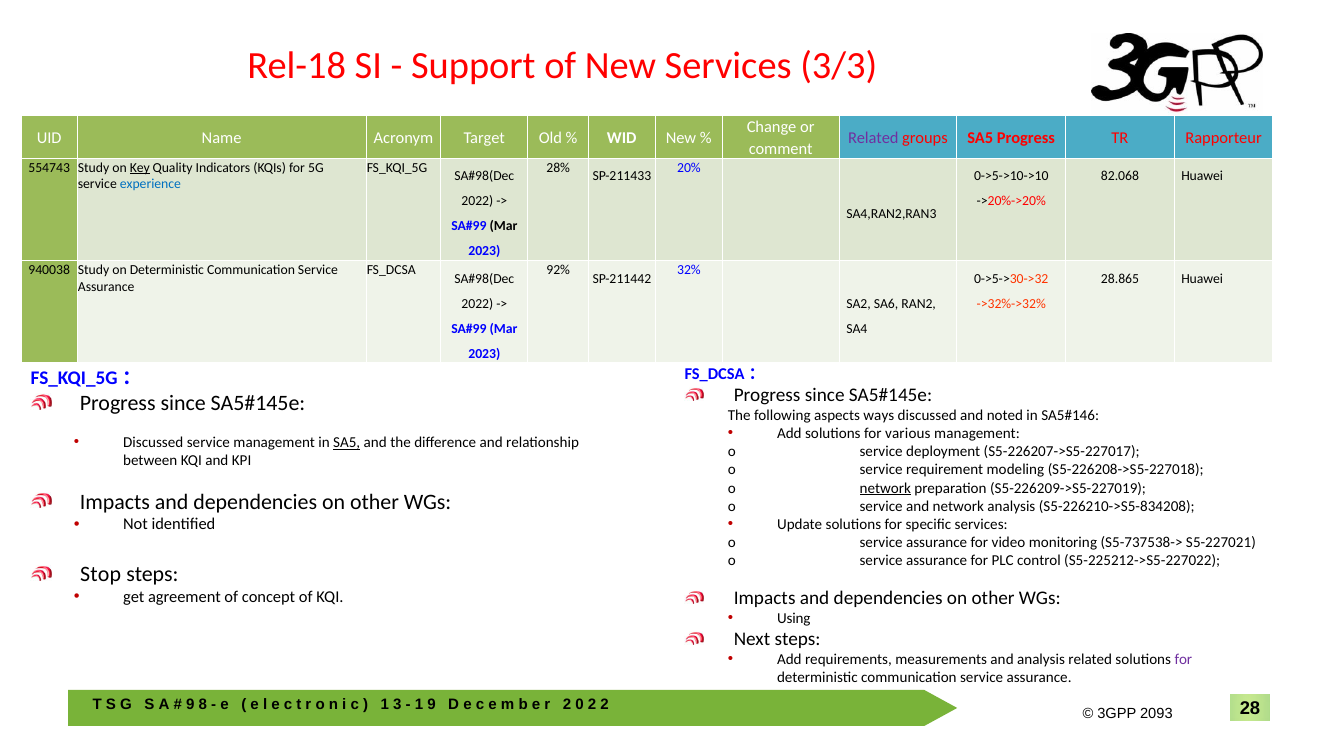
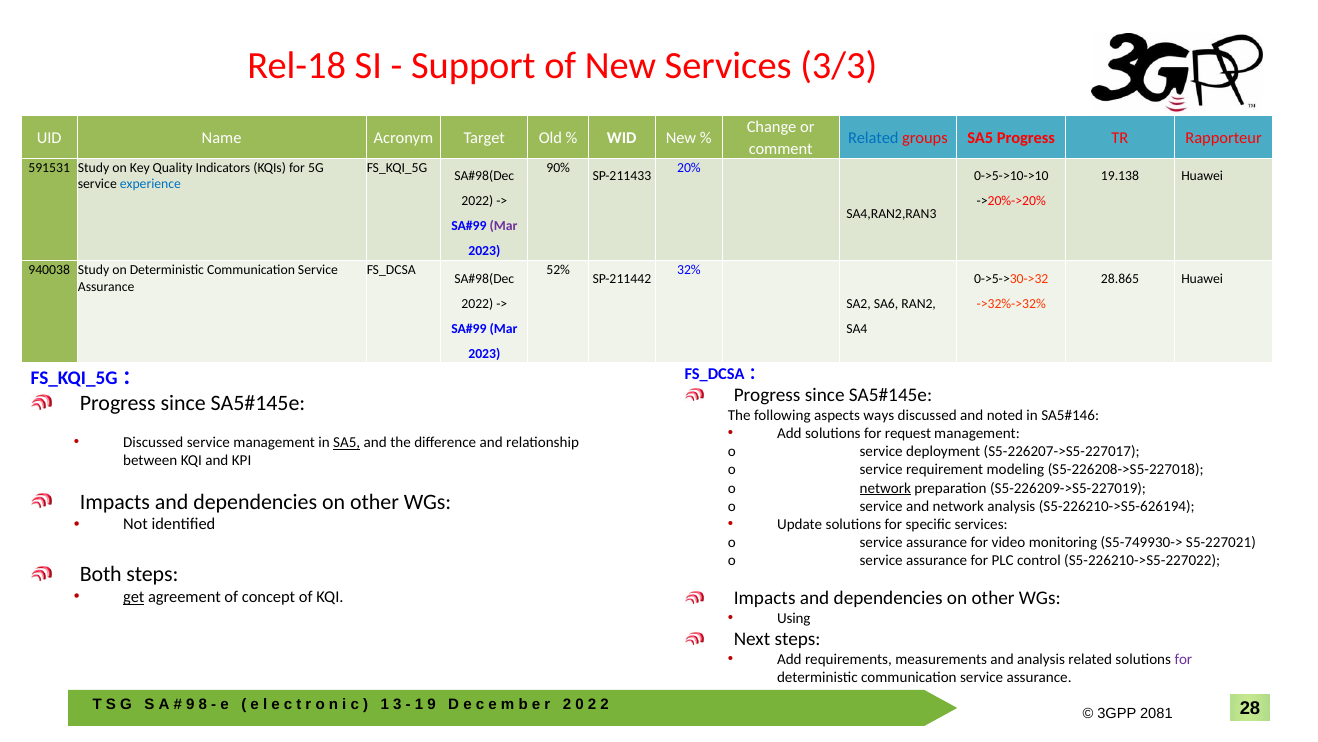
Related at (873, 138) colour: purple -> blue
554743: 554743 -> 591531
Key underline: present -> none
28%: 28% -> 90%
82.068: 82.068 -> 19.138
Mar at (504, 226) colour: black -> purple
92%: 92% -> 52%
various: various -> request
S5-226210->S5-834208: S5-226210->S5-834208 -> S5-226210->S5-626194
S5-737538->: S5-737538-> -> S5-749930->
S5-225212->S5-227022: S5-225212->S5-227022 -> S5-226210->S5-227022
Stop: Stop -> Both
get underline: none -> present
2093: 2093 -> 2081
